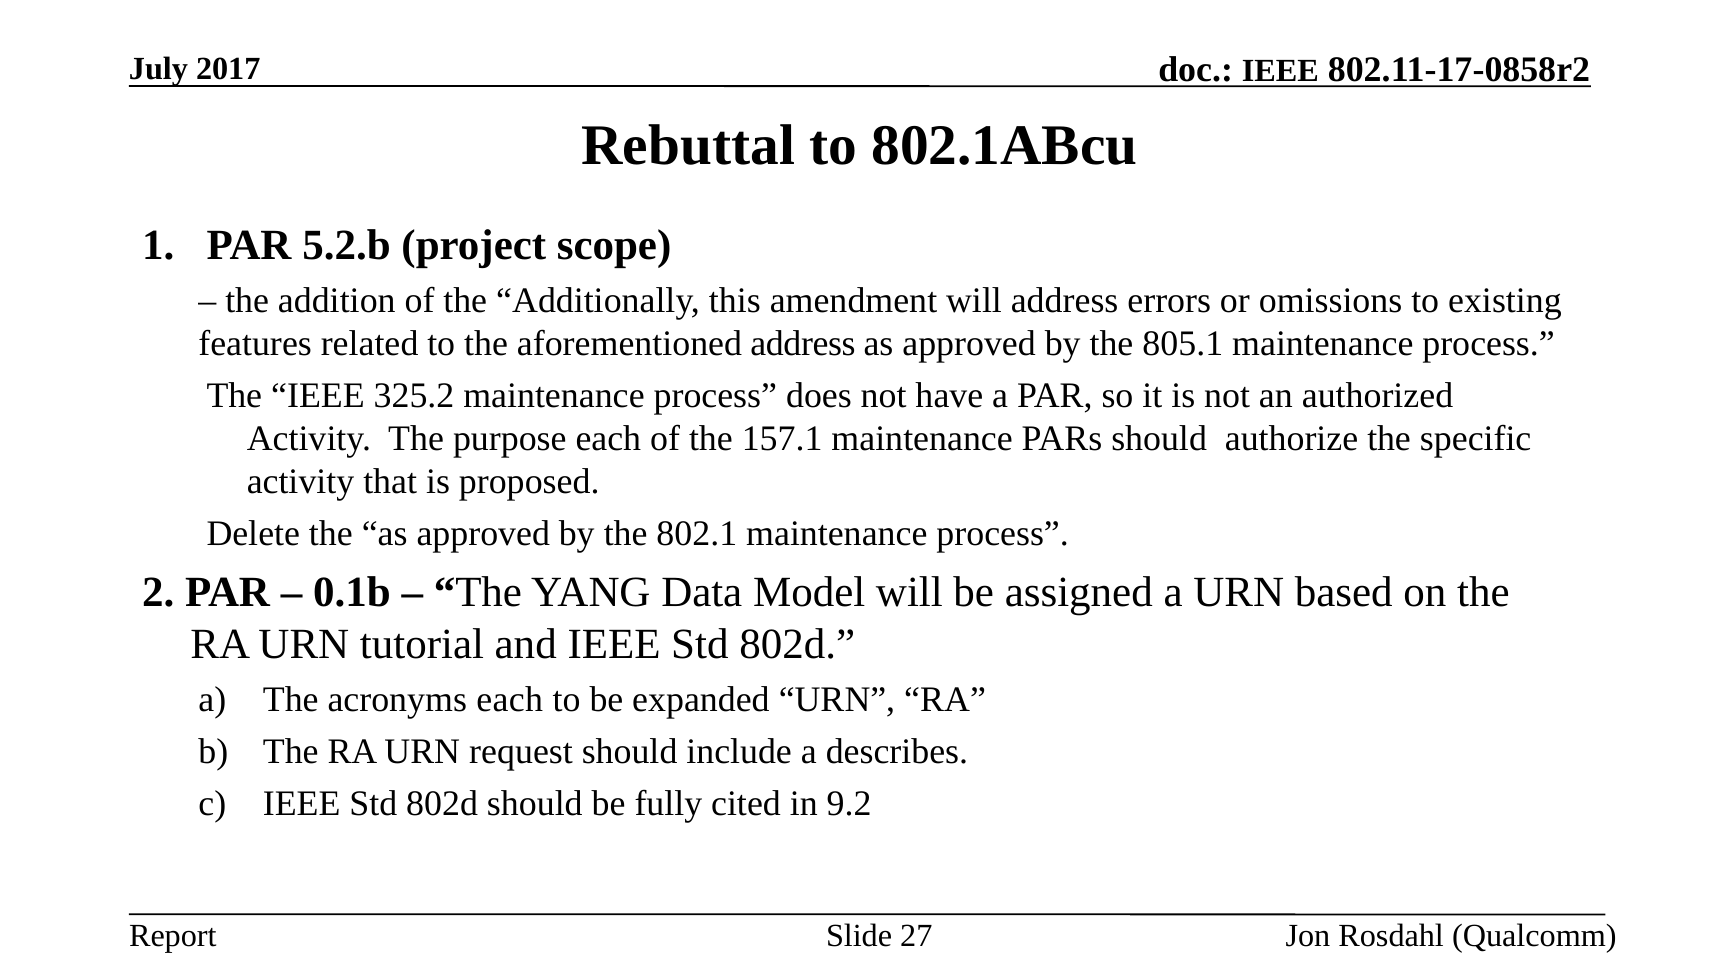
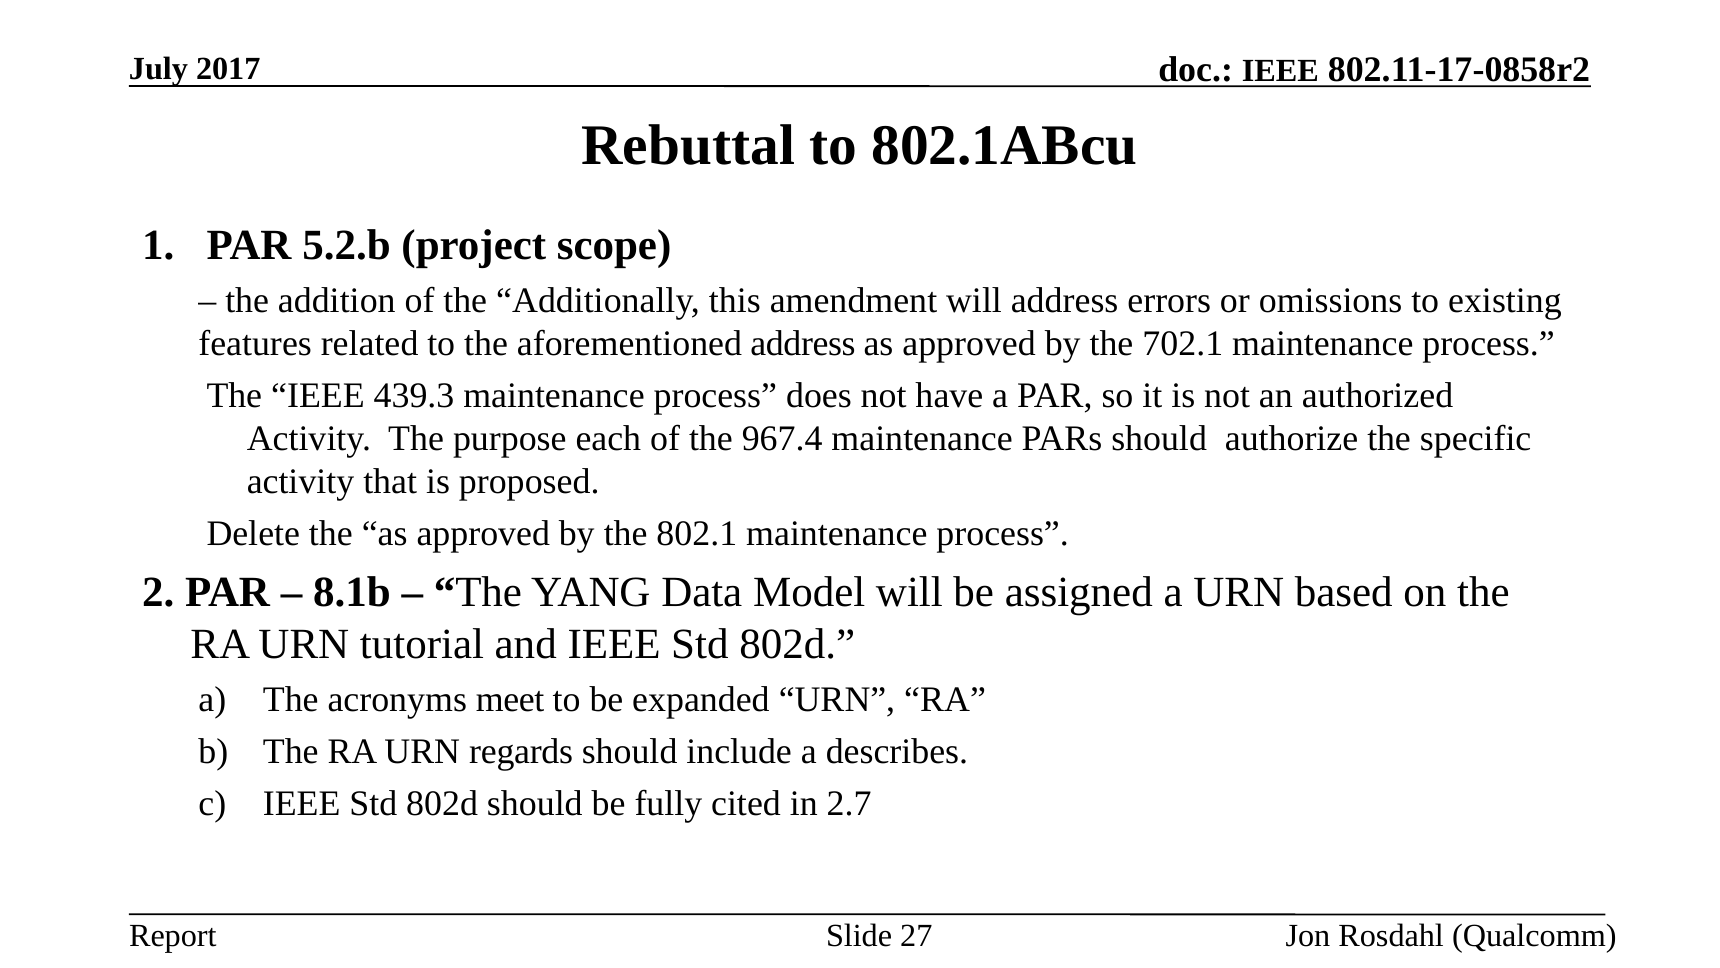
805.1: 805.1 -> 702.1
325.2: 325.2 -> 439.3
157.1: 157.1 -> 967.4
0.1b: 0.1b -> 8.1b
acronyms each: each -> meet
request: request -> regards
9.2: 9.2 -> 2.7
